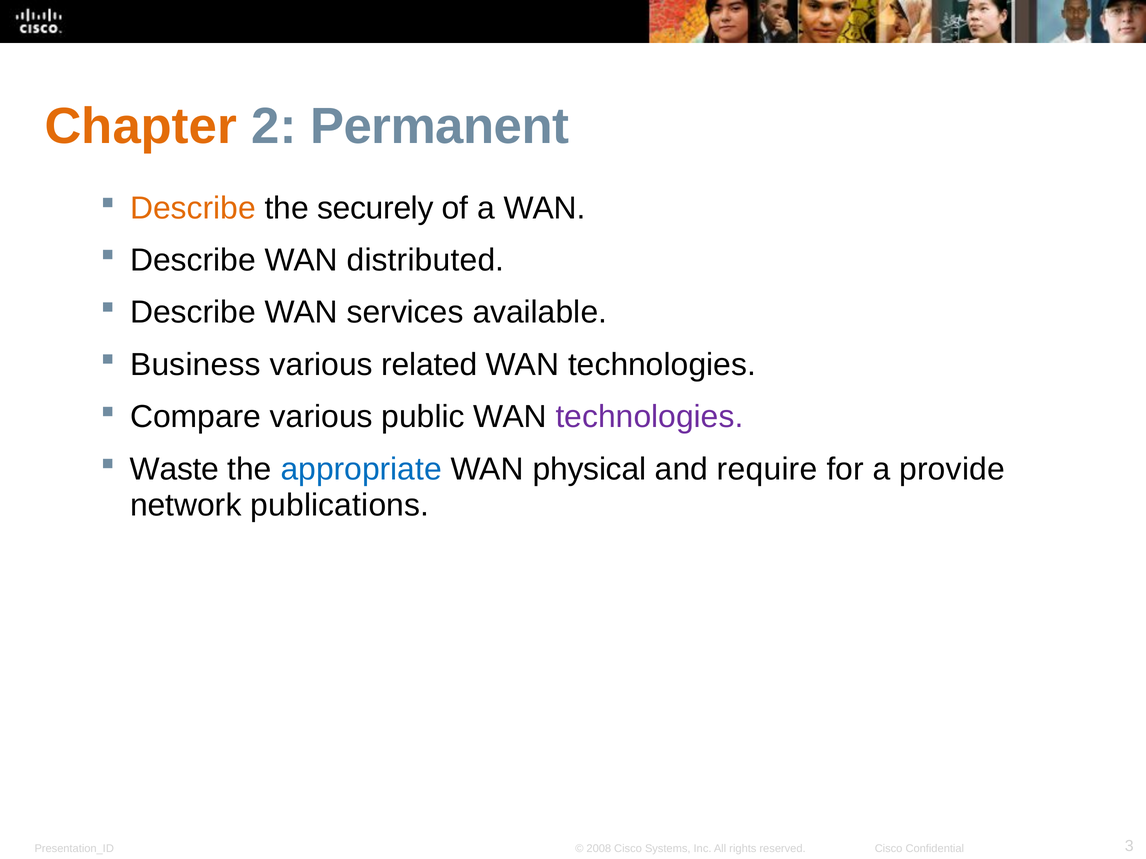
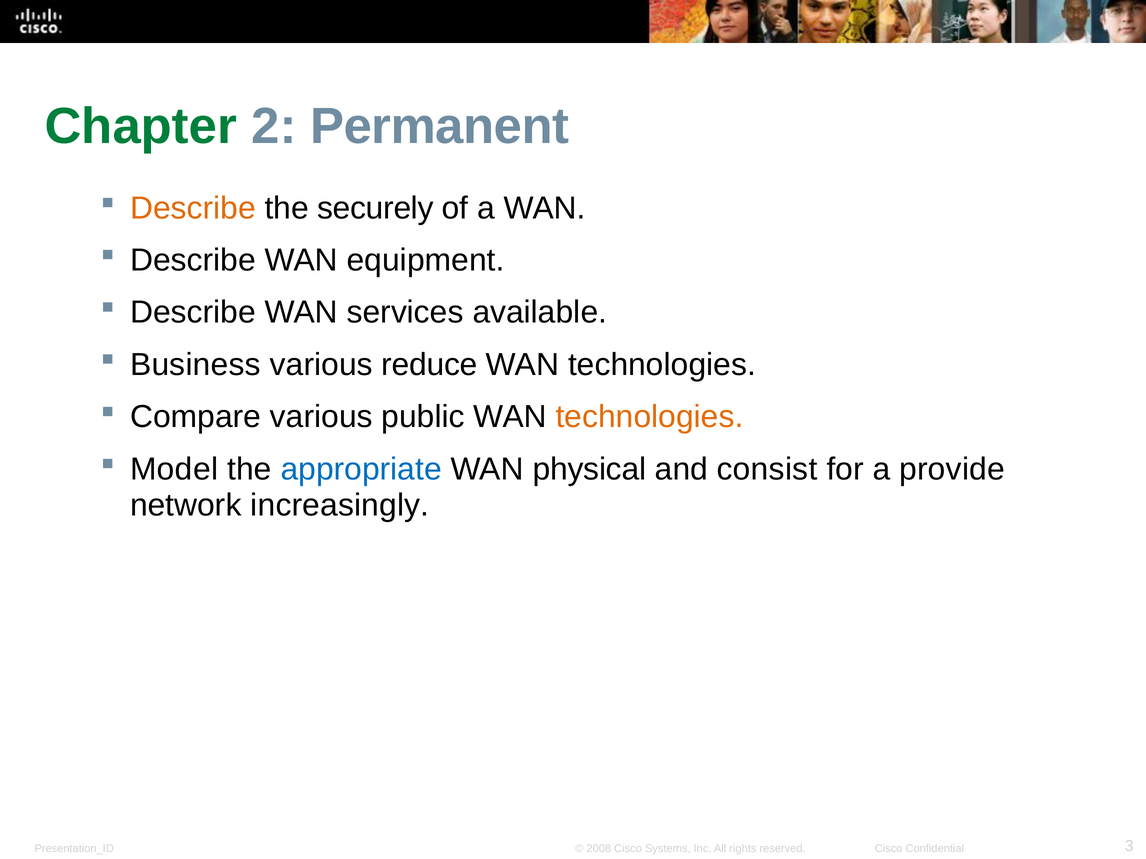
Chapter colour: orange -> green
distributed: distributed -> equipment
related: related -> reduce
technologies at (649, 417) colour: purple -> orange
Waste: Waste -> Model
require: require -> consist
publications: publications -> increasingly
